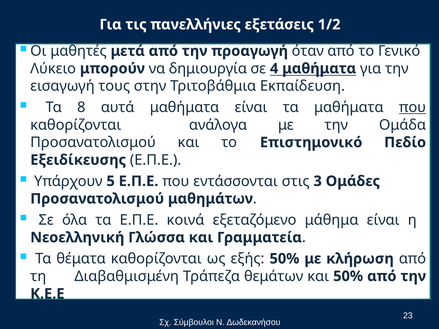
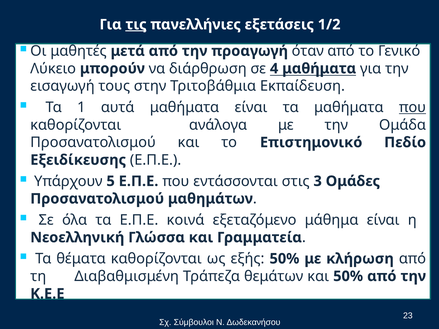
τις underline: none -> present
δημιουργία: δημιουργία -> διάρθρωση
8: 8 -> 1
